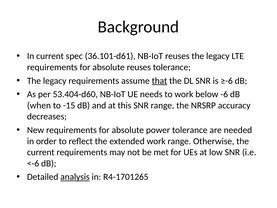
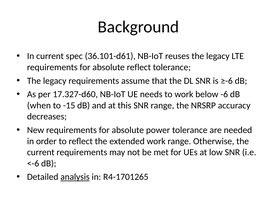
absolute reuses: reuses -> reflect
that underline: present -> none
53.404-d60: 53.404-d60 -> 17.327-d60
